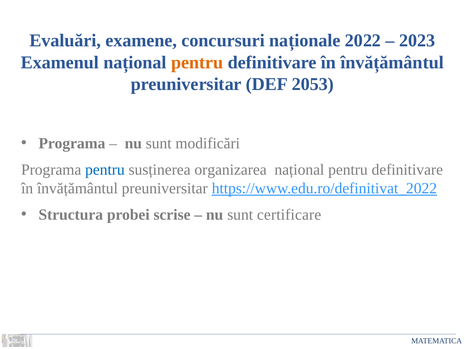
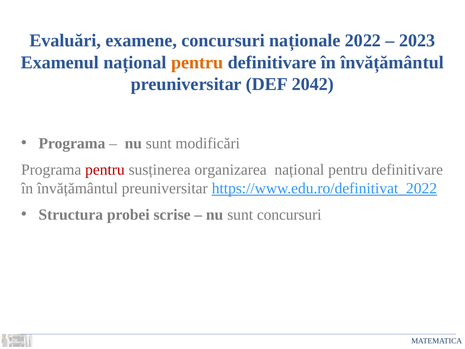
2053: 2053 -> 2042
pentru at (105, 169) colour: blue -> red
sunt certificare: certificare -> concursuri
